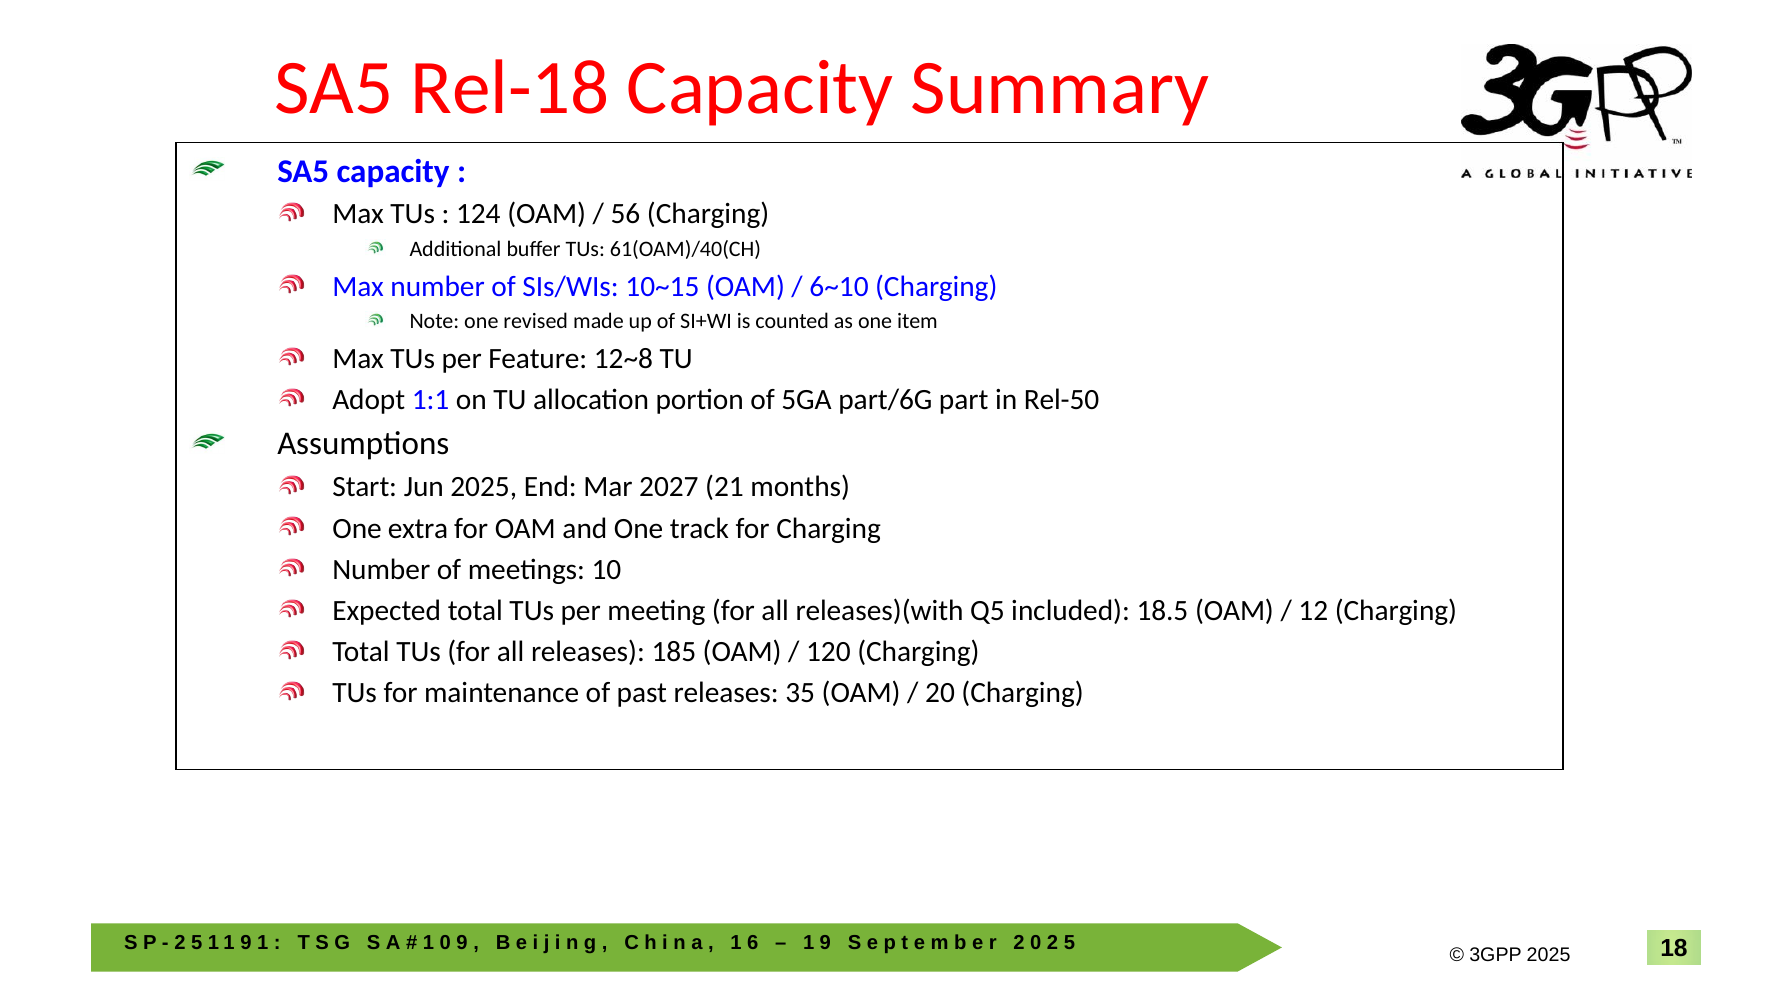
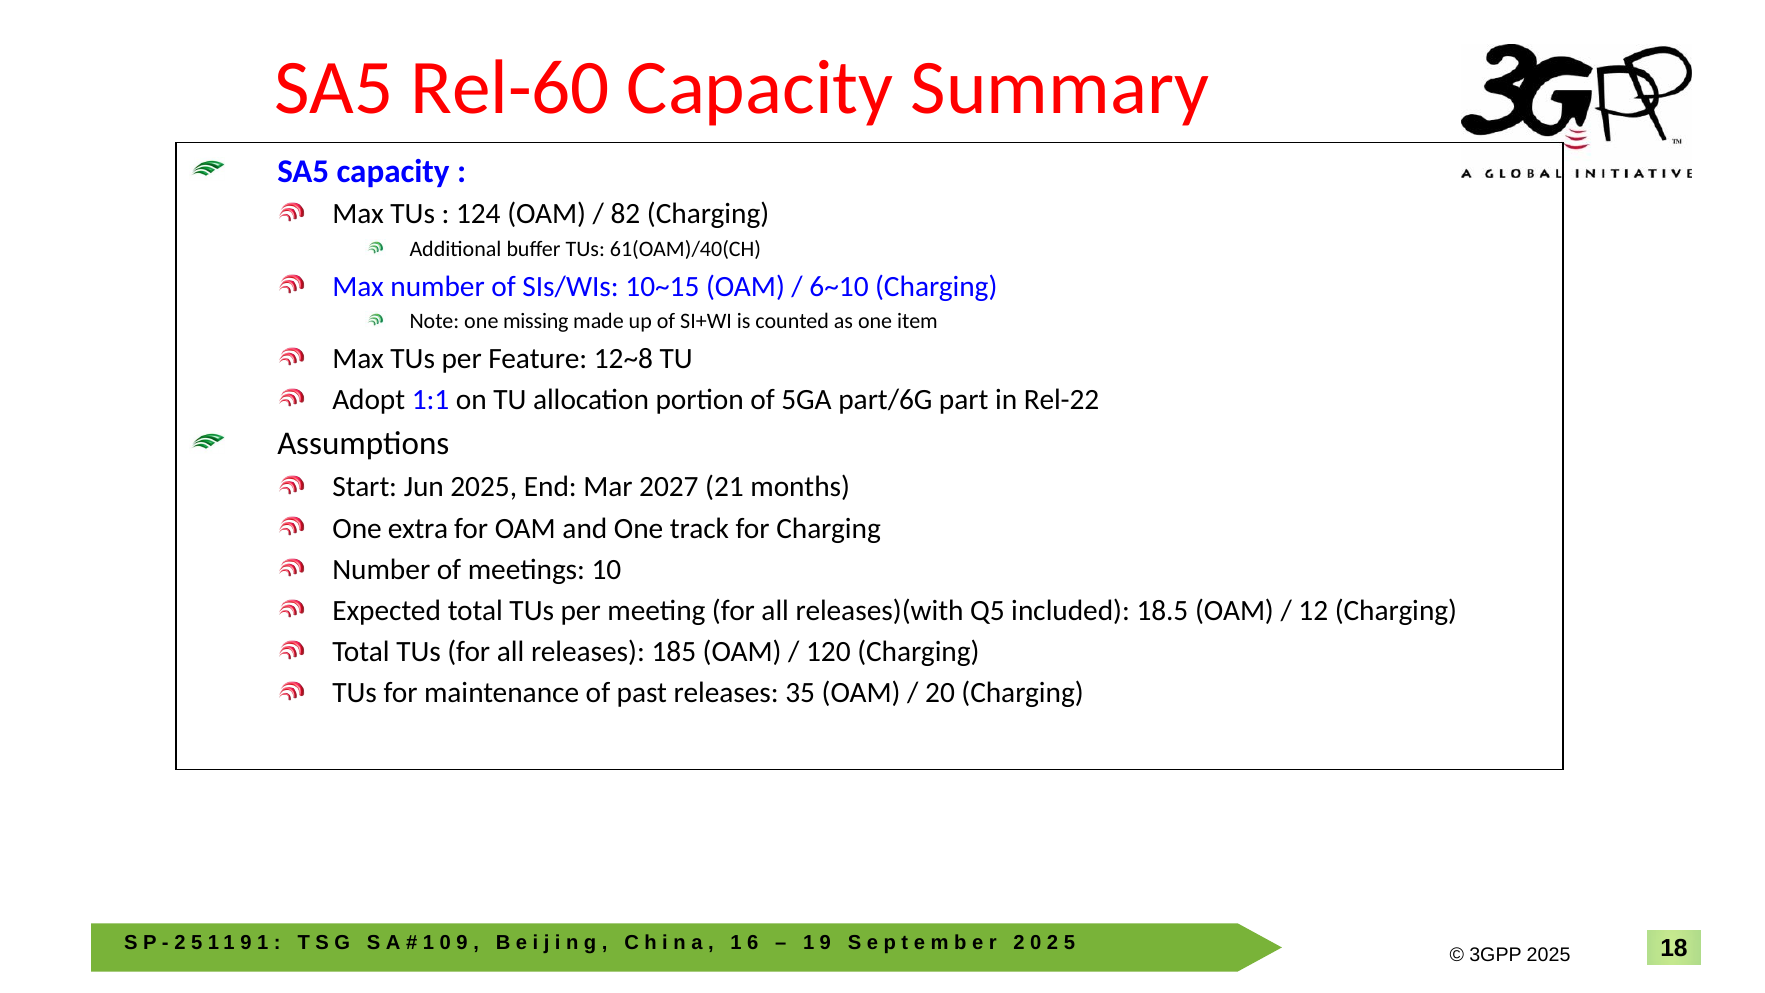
Rel-18: Rel-18 -> Rel-60
56: 56 -> 82
revised: revised -> missing
Rel-50: Rel-50 -> Rel-22
